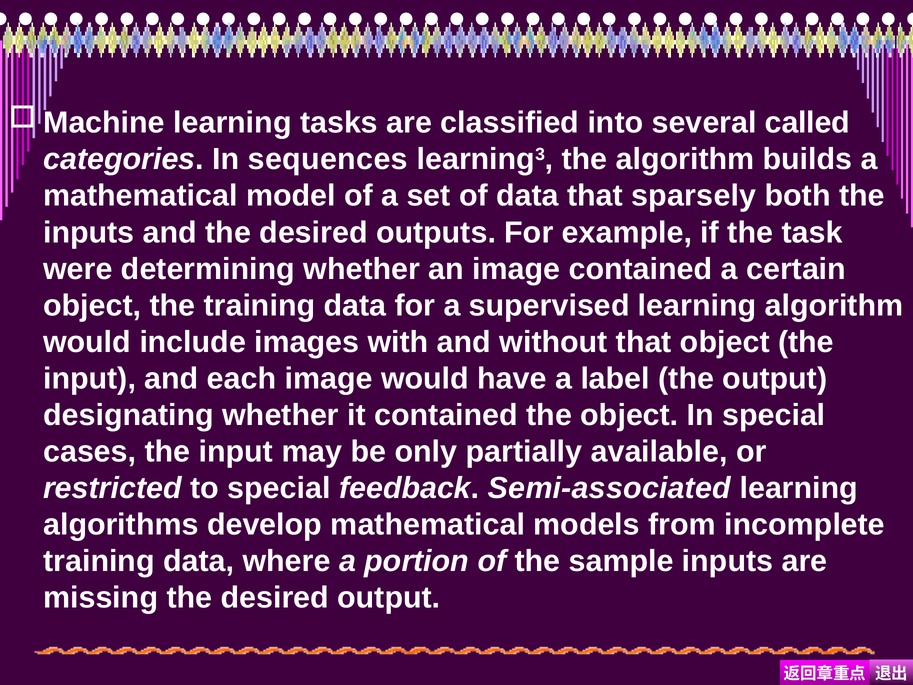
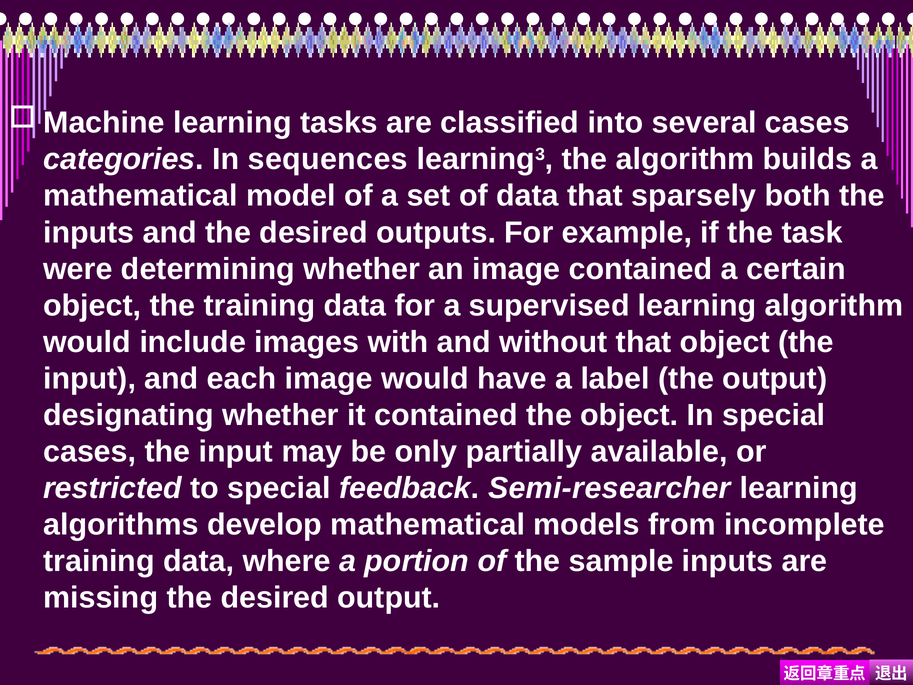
several called: called -> cases
Semi-associated: Semi-associated -> Semi-researcher
